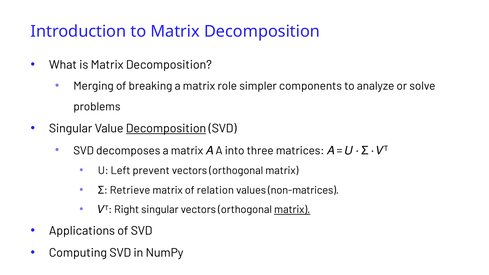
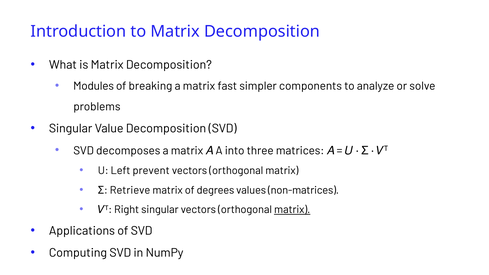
Merging: Merging -> Modules
role: role -> fast
Decomposition at (166, 128) underline: present -> none
relation: relation -> degrees
